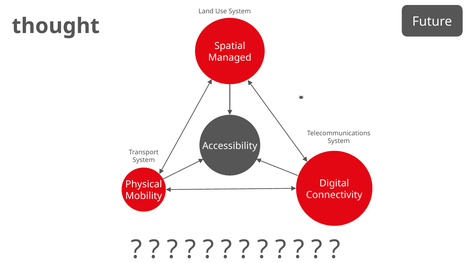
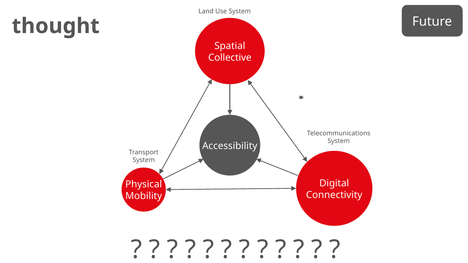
Managed: Managed -> Collective
